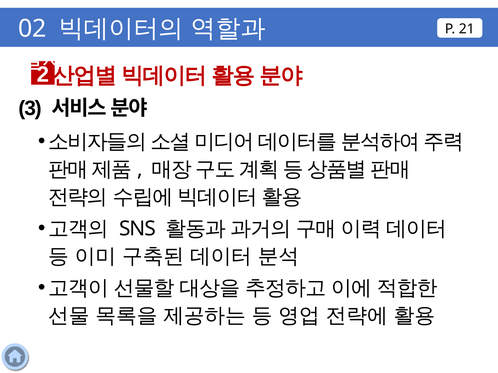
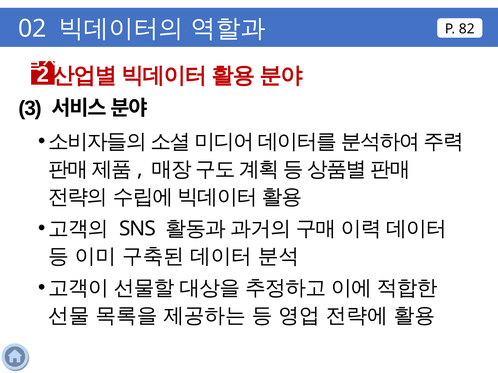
21: 21 -> 82
